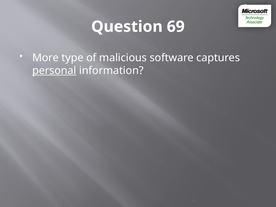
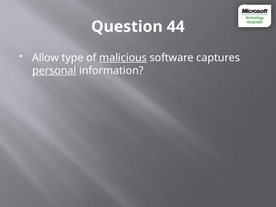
69: 69 -> 44
More: More -> Allow
malicious underline: none -> present
